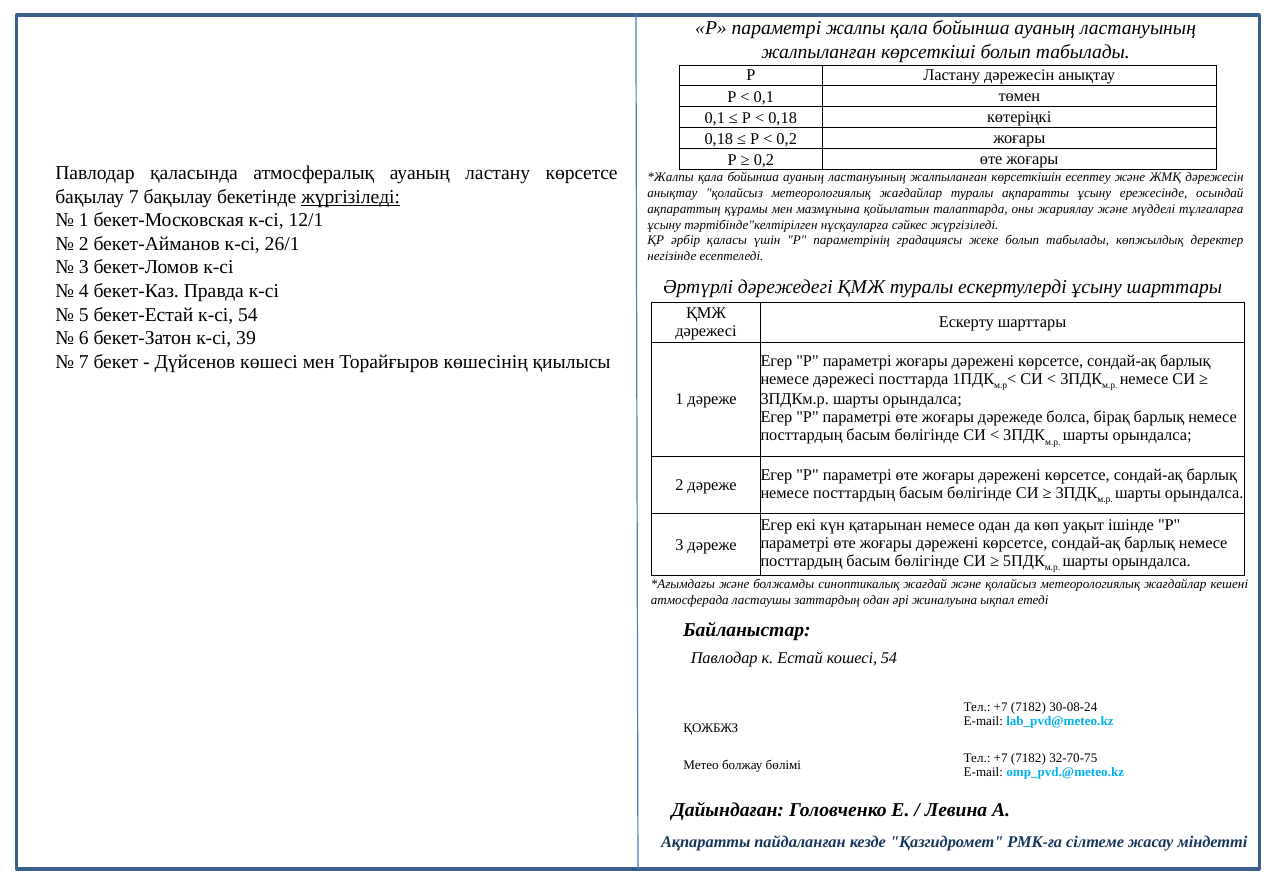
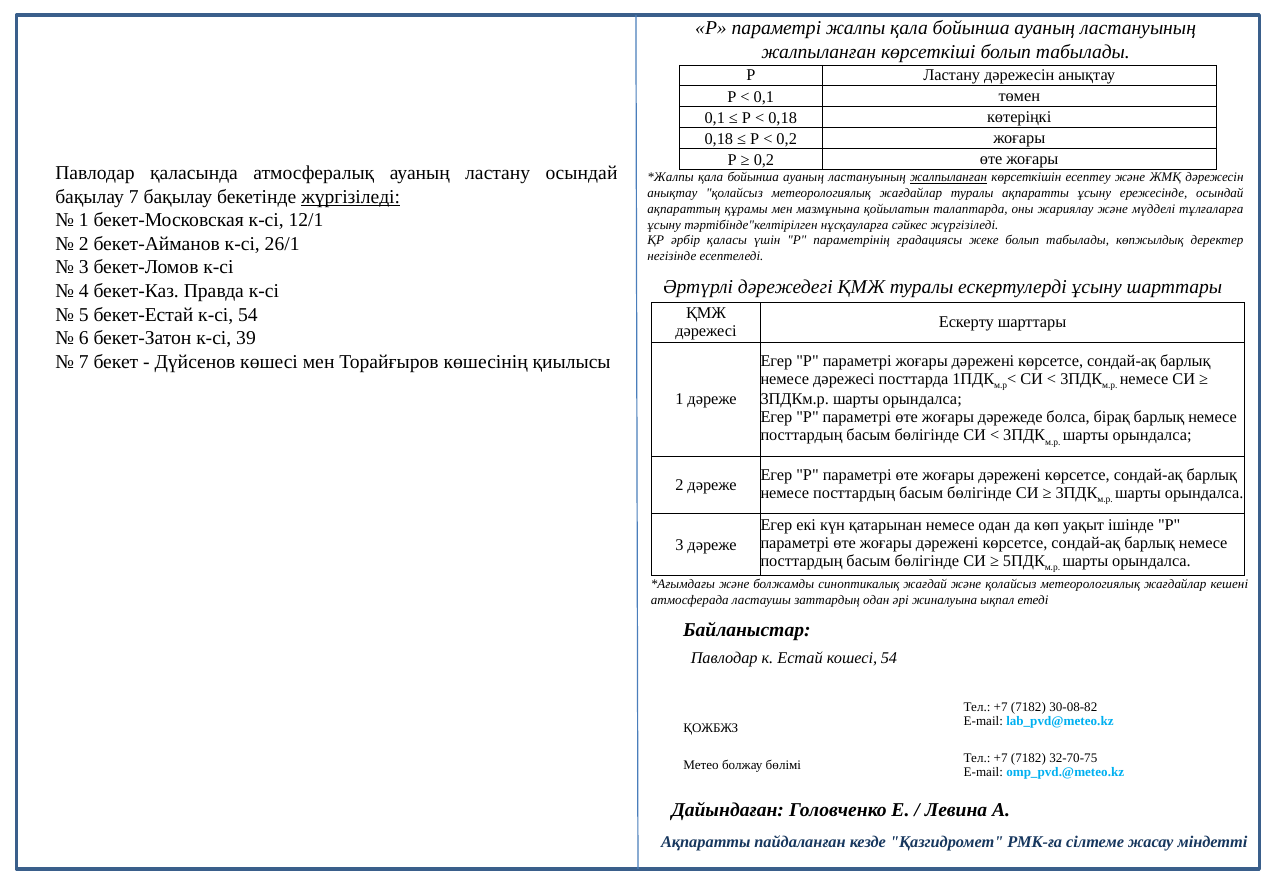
ластану көрсетсе: көрсетсе -> осындай
жалпыланған at (949, 178) underline: none -> present
30-08-24: 30-08-24 -> 30-08-82
